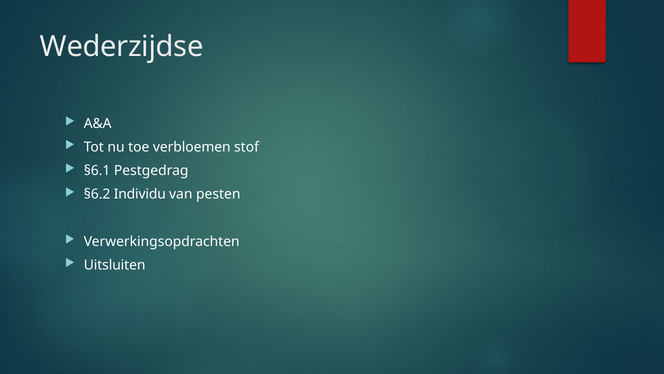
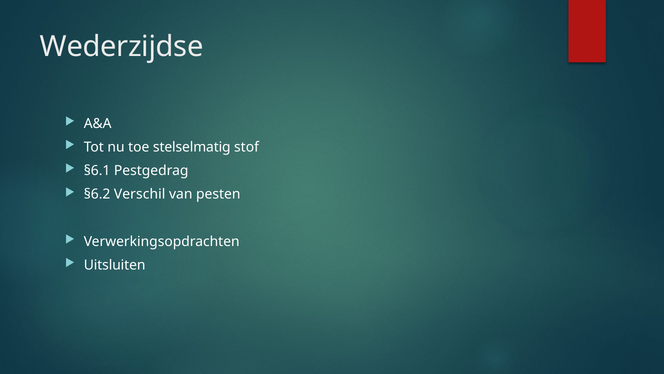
verbloemen: verbloemen -> stelselmatig
Individu: Individu -> Verschil
